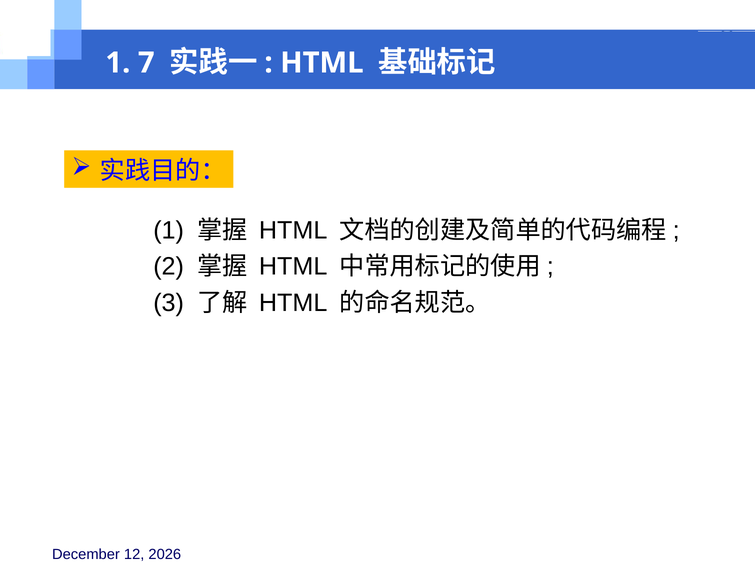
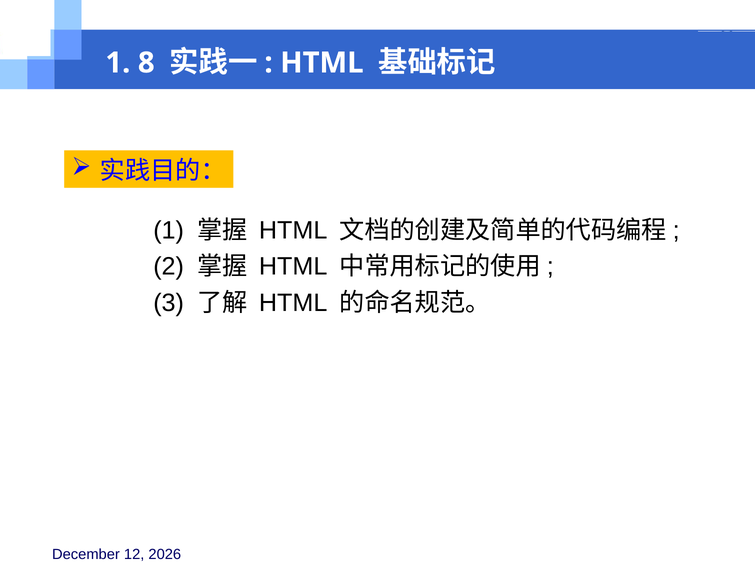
7: 7 -> 8
